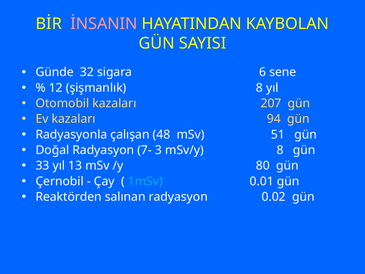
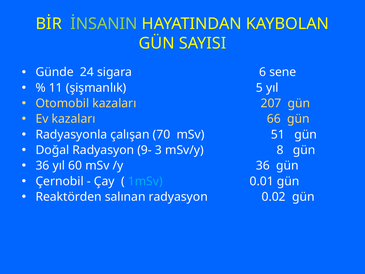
İNSANIN colour: pink -> light green
32: 32 -> 24
12: 12 -> 11
şişmanlık 8: 8 -> 5
94: 94 -> 66
48: 48 -> 70
7-: 7- -> 9-
33 at (42, 166): 33 -> 36
13: 13 -> 60
/y 80: 80 -> 36
